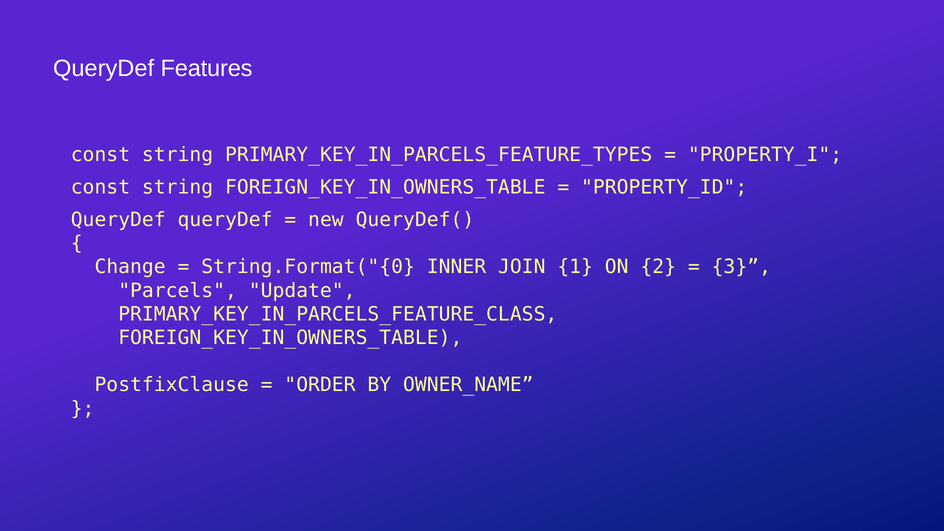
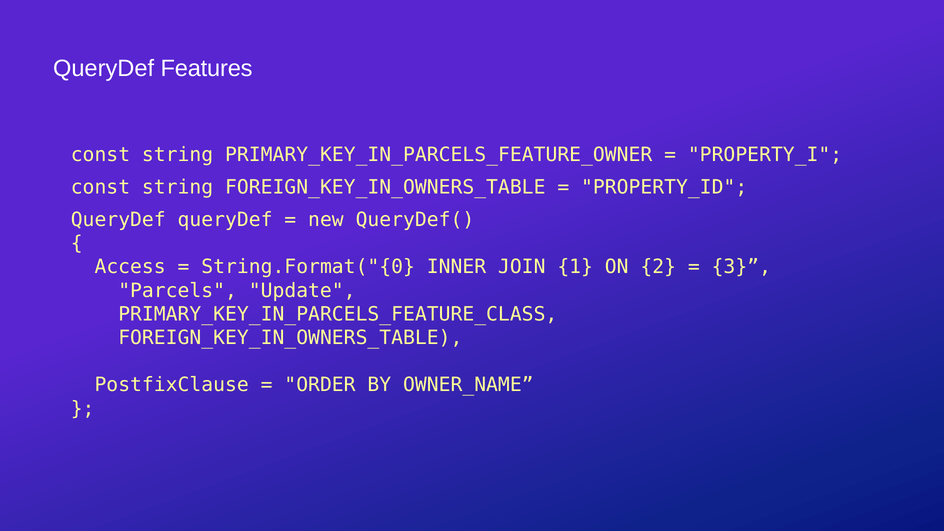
PRIMARY_KEY_IN_PARCELS_FEATURE_TYPES: PRIMARY_KEY_IN_PARCELS_FEATURE_TYPES -> PRIMARY_KEY_IN_PARCELS_FEATURE_OWNER
Change: Change -> Access
